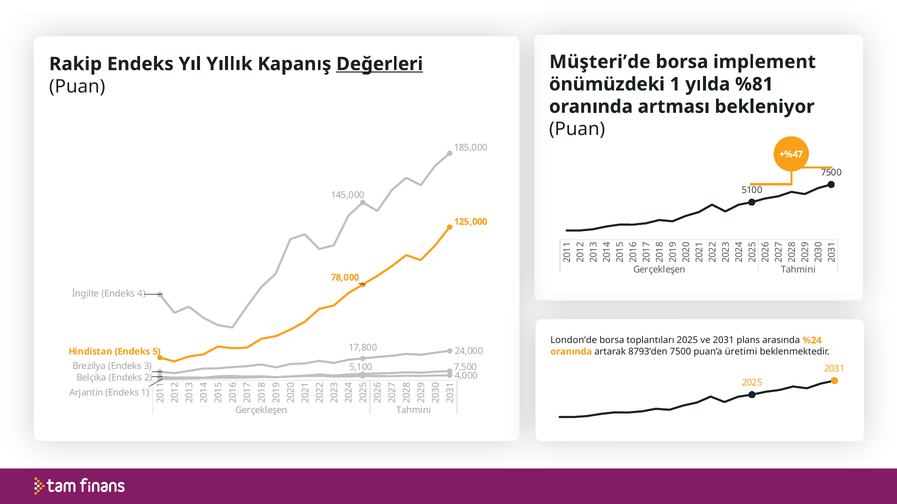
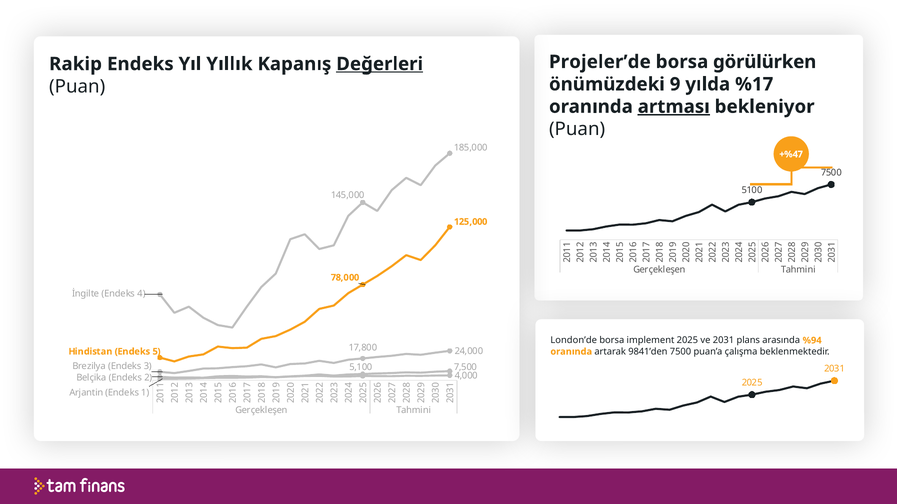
Müşteri’de: Müşteri’de -> Projeler’de
implement: implement -> görülürken
önümüzdeki 1: 1 -> 9
%81: %81 -> %17
artması underline: none -> present
toplantıları: toplantıları -> implement
%24: %24 -> %94
8793’den: 8793’den -> 9841’den
üretimi: üretimi -> çalışma
